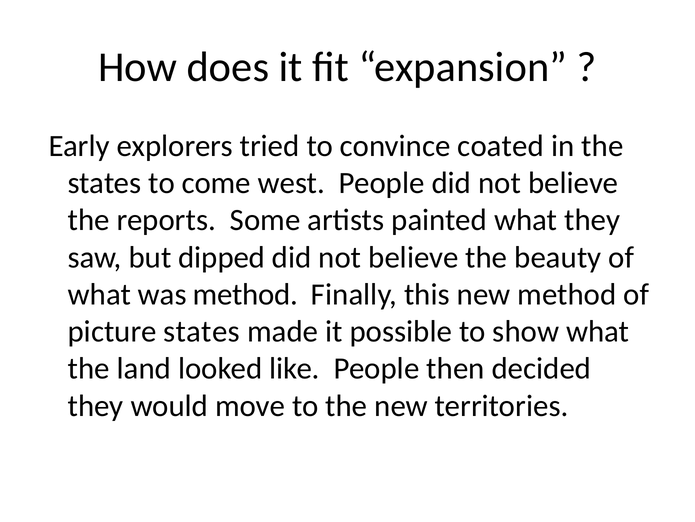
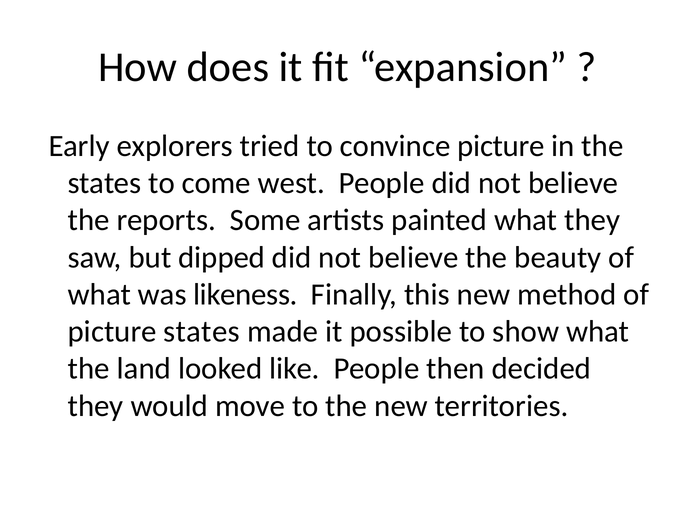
convince coated: coated -> picture
was method: method -> likeness
